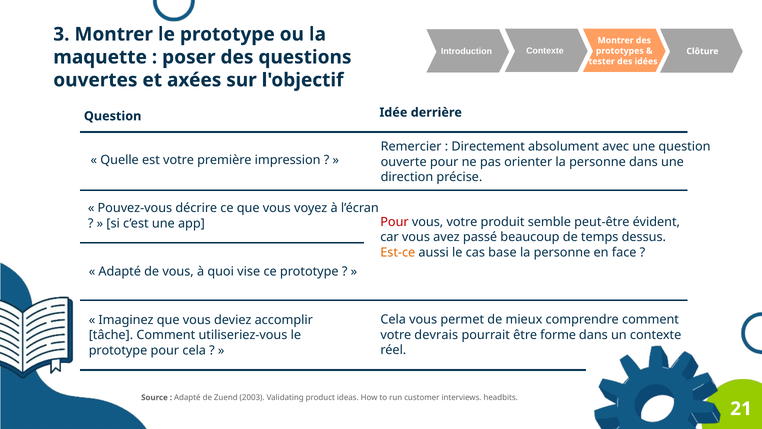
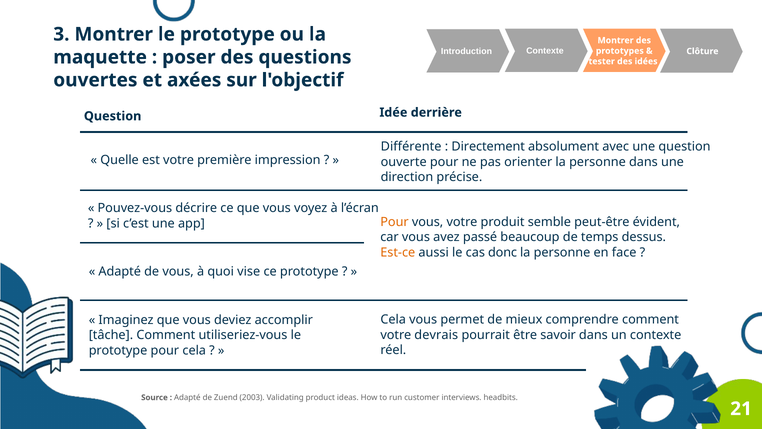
Remercier: Remercier -> Différente
Pour at (395, 222) colour: red -> orange
base: base -> donc
forme: forme -> savoir
